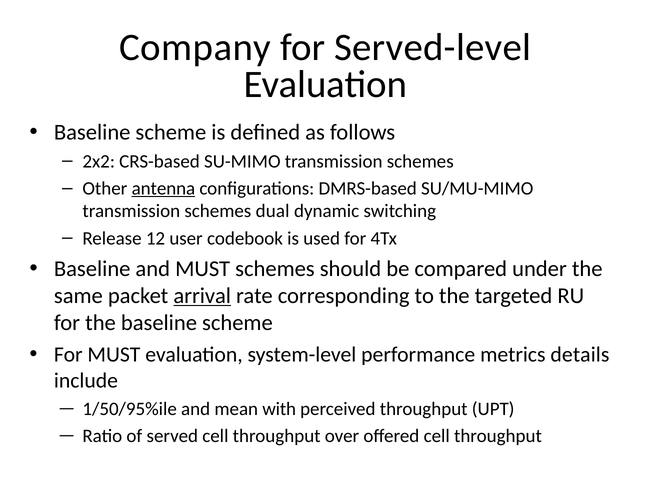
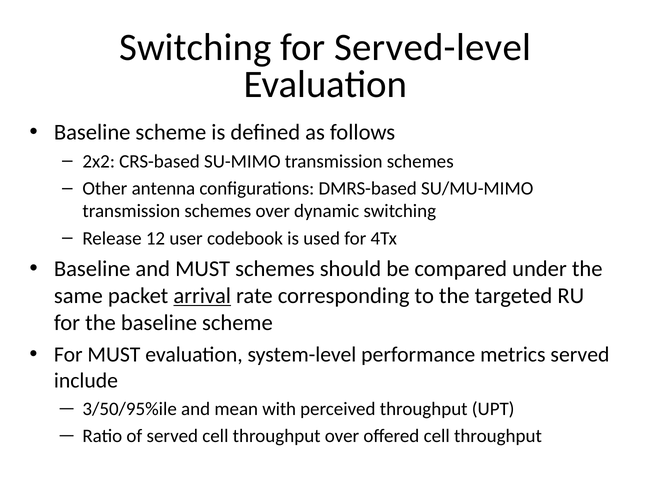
Company at (195, 47): Company -> Switching
antenna underline: present -> none
schemes dual: dual -> over
metrics details: details -> served
1/50/95%ile: 1/50/95%ile -> 3/50/95%ile
